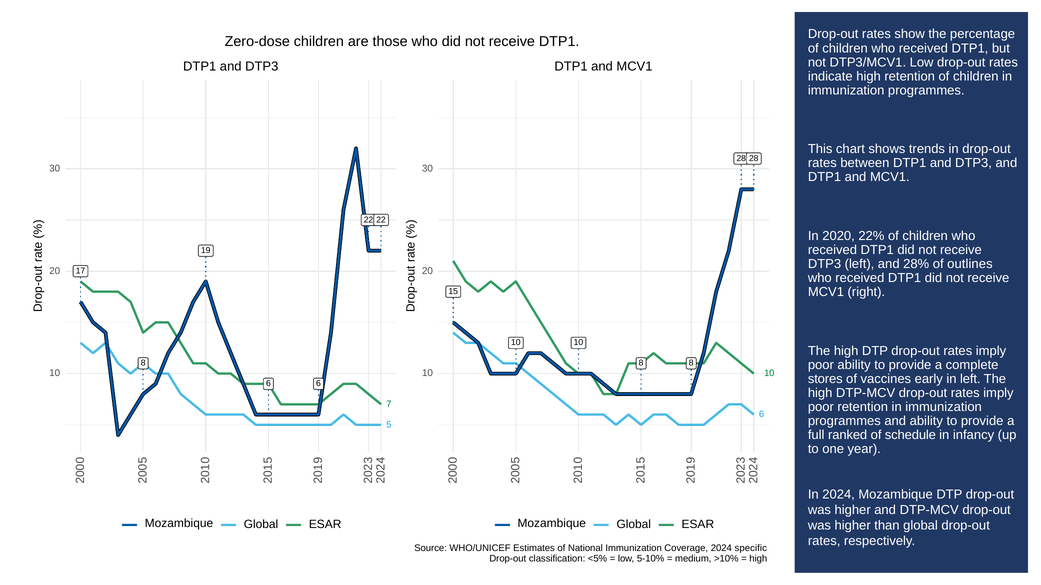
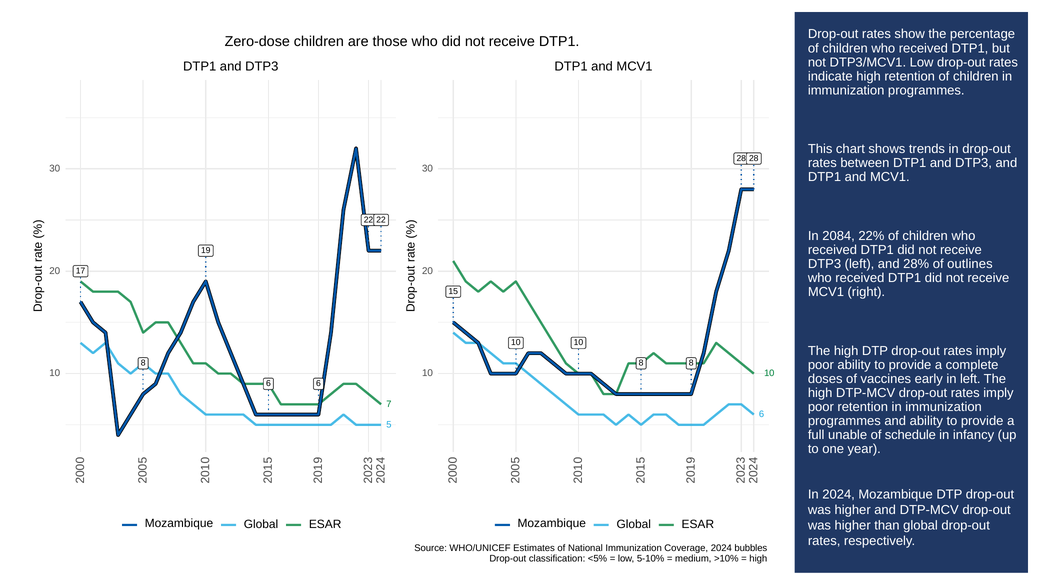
2020: 2020 -> 2084
stores: stores -> doses
ranked: ranked -> unable
specific: specific -> bubbles
